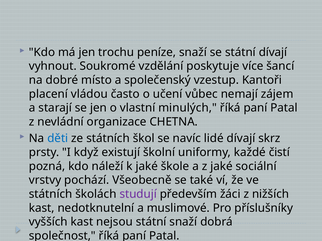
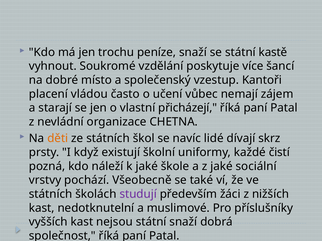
státní dívají: dívají -> kastě
minulých: minulých -> přicházejí
děti colour: blue -> orange
